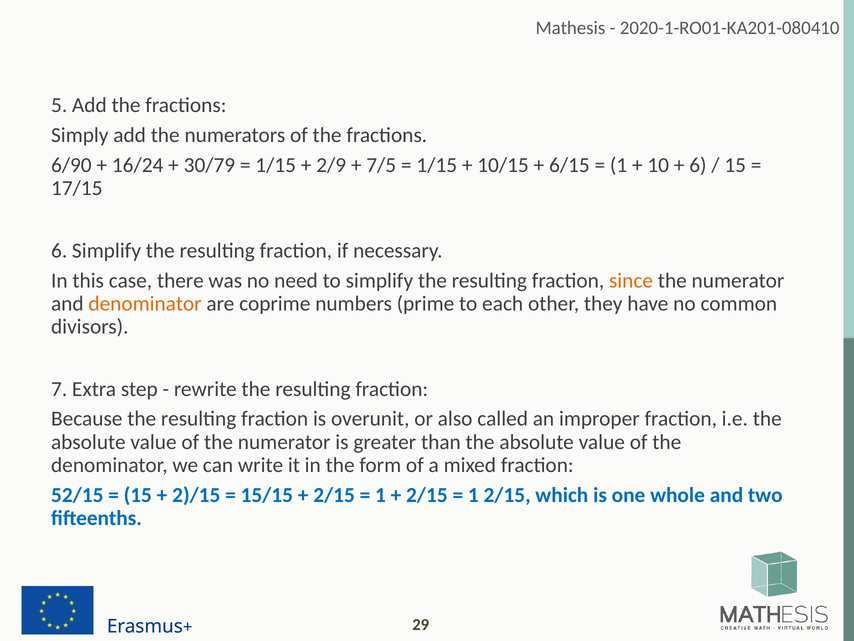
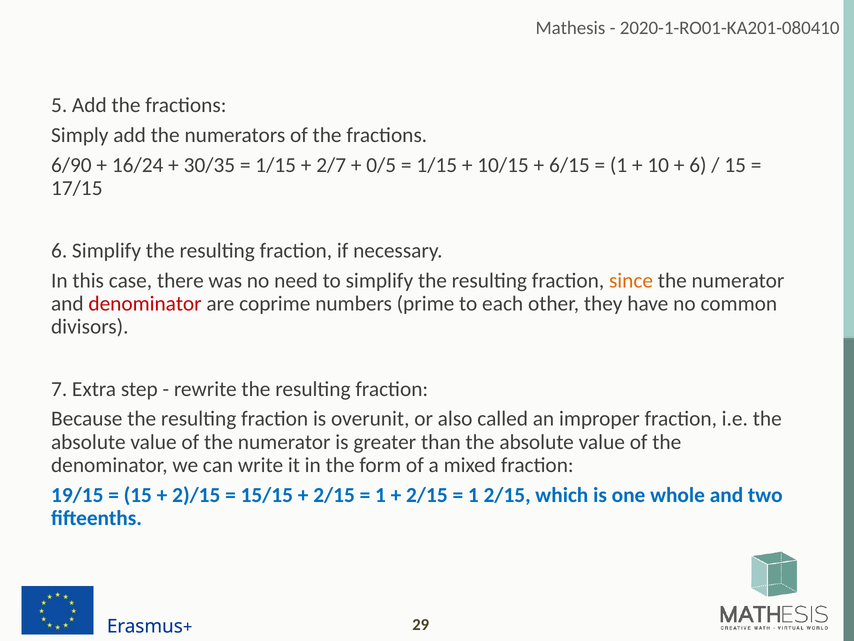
30/79: 30/79 -> 30/35
2/9: 2/9 -> 2/7
7/5: 7/5 -> 0/5
denominator at (145, 303) colour: orange -> red
52/15: 52/15 -> 19/15
